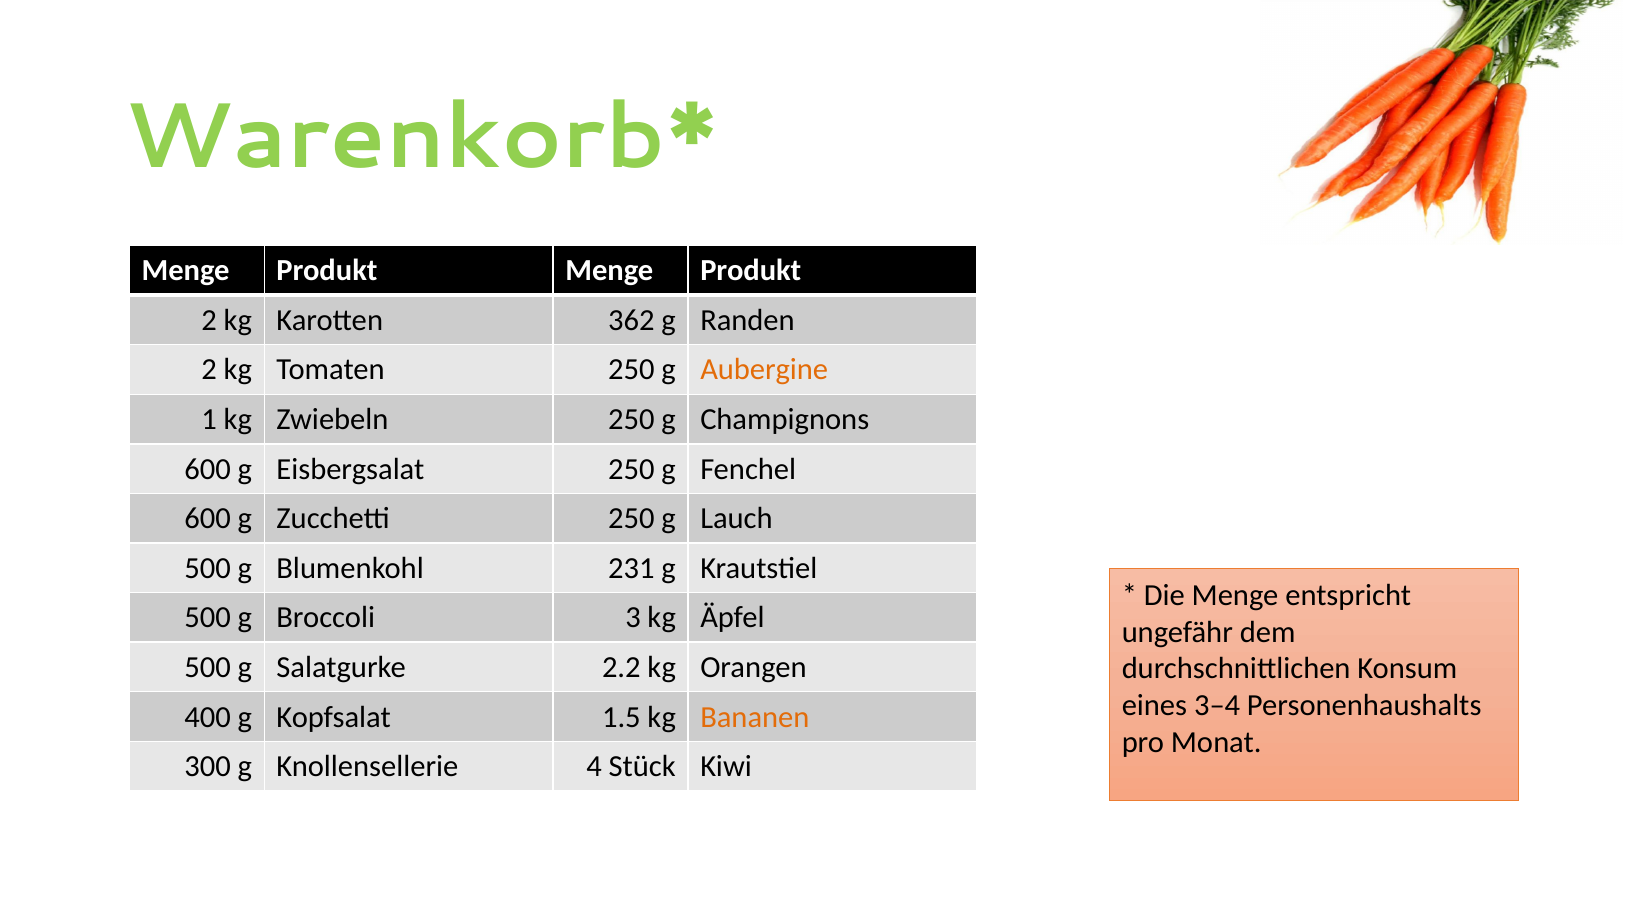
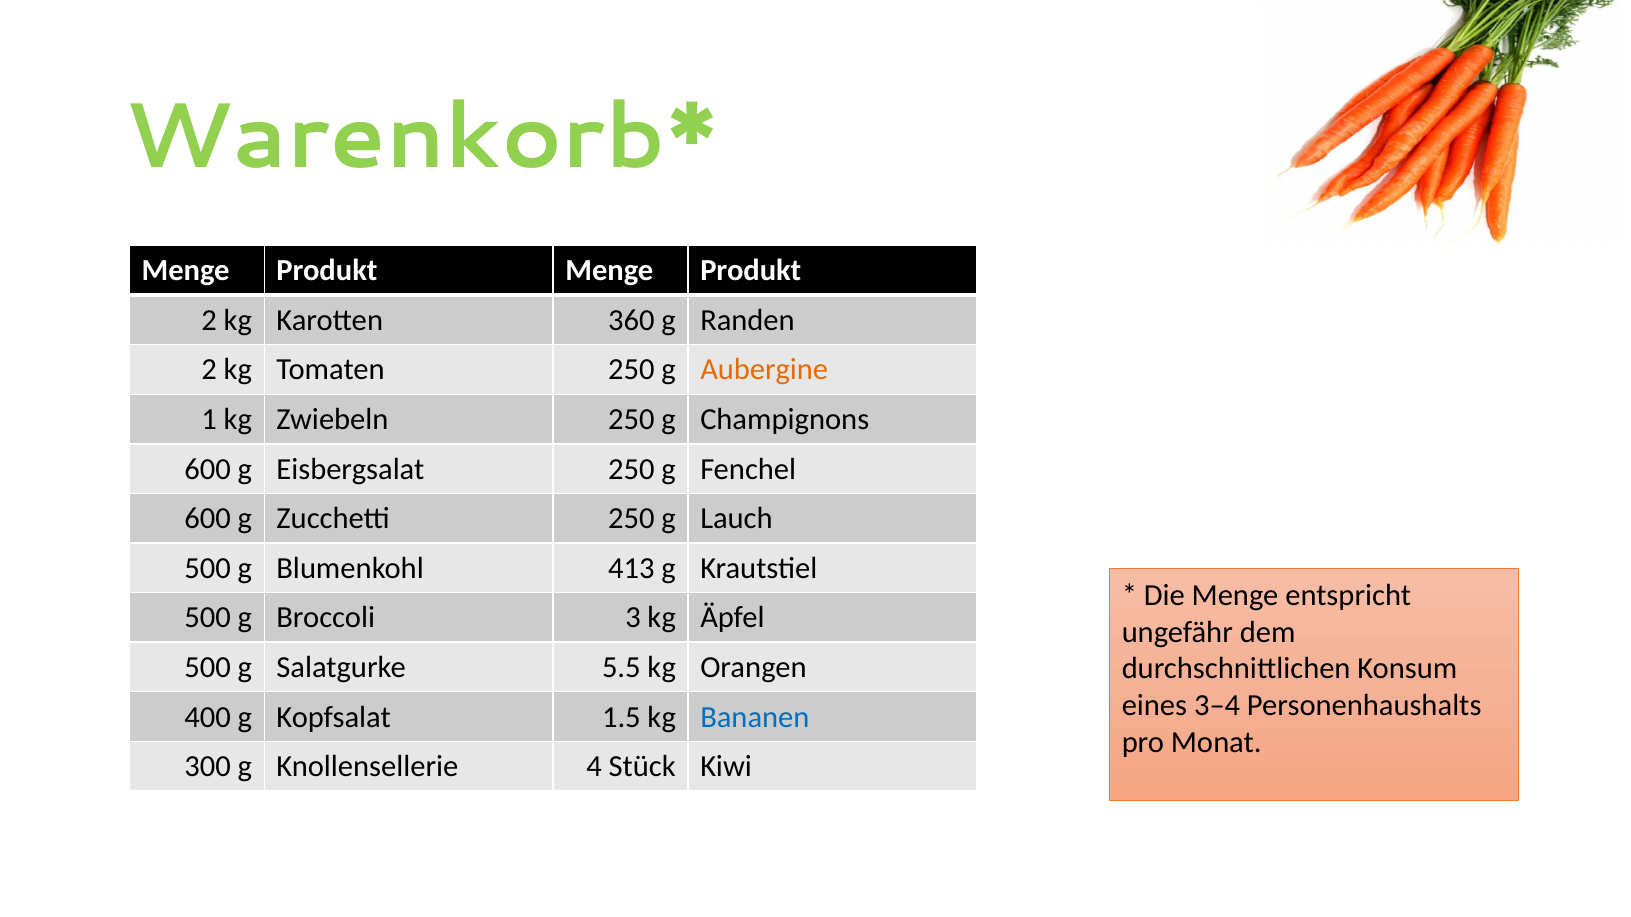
362: 362 -> 360
231: 231 -> 413
2.2: 2.2 -> 5.5
Bananen colour: orange -> blue
